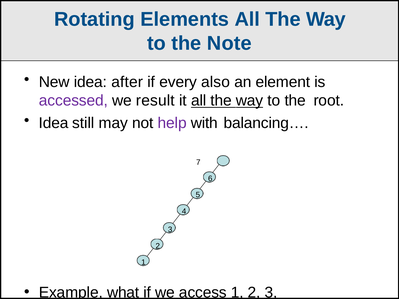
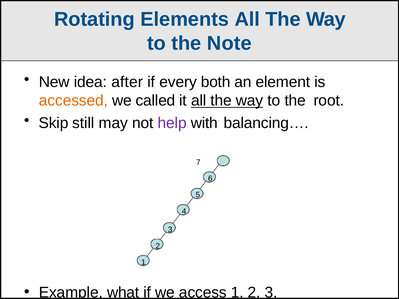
also: also -> both
accessed colour: purple -> orange
result: result -> called
Idea at (54, 123): Idea -> Skip
